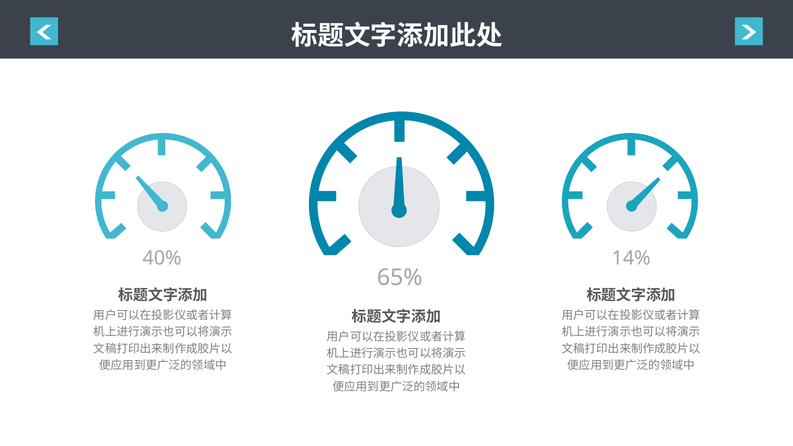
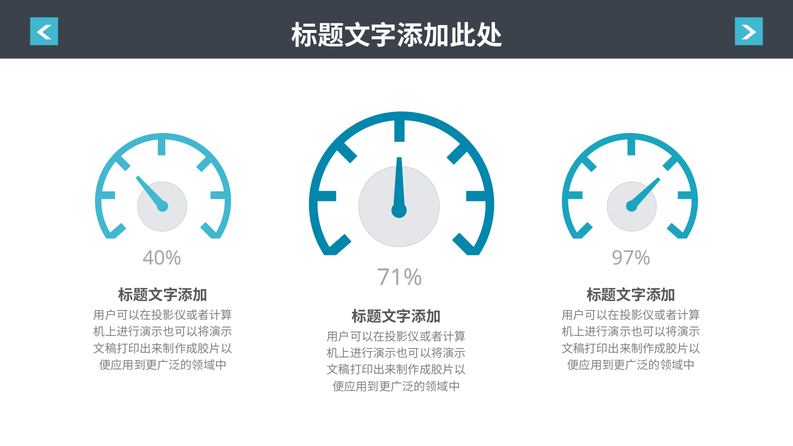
14%: 14% -> 97%
65%: 65% -> 71%
